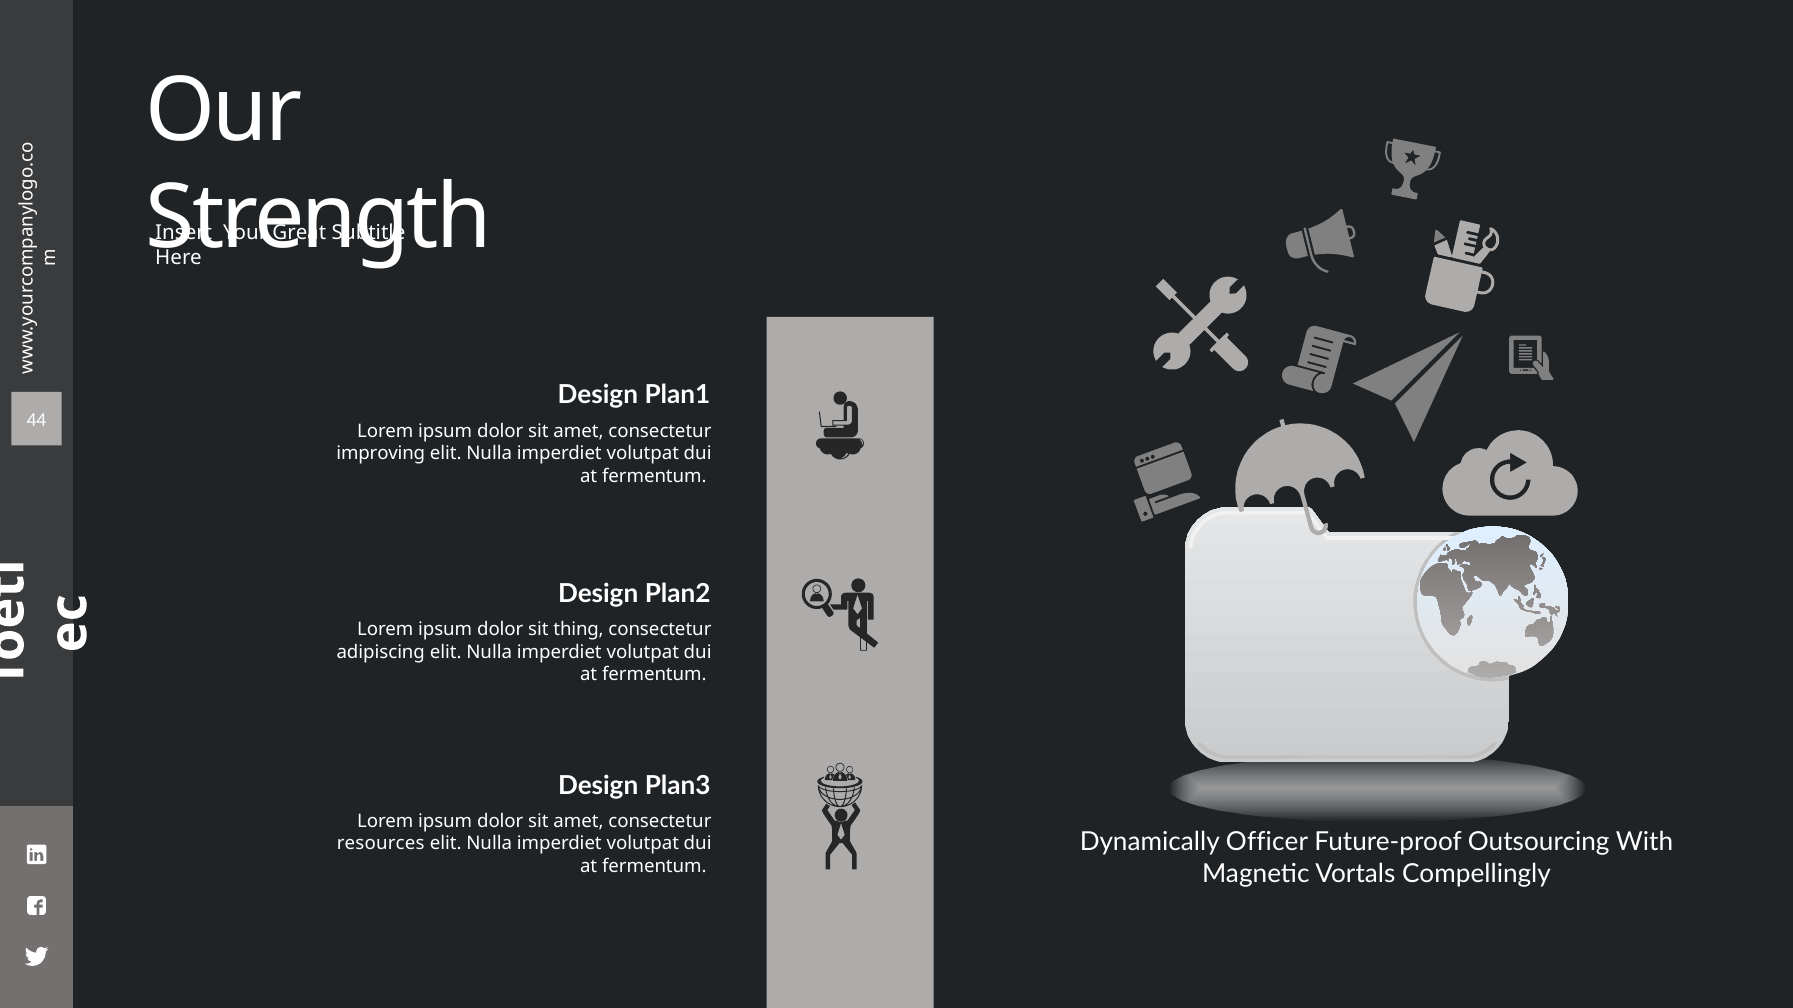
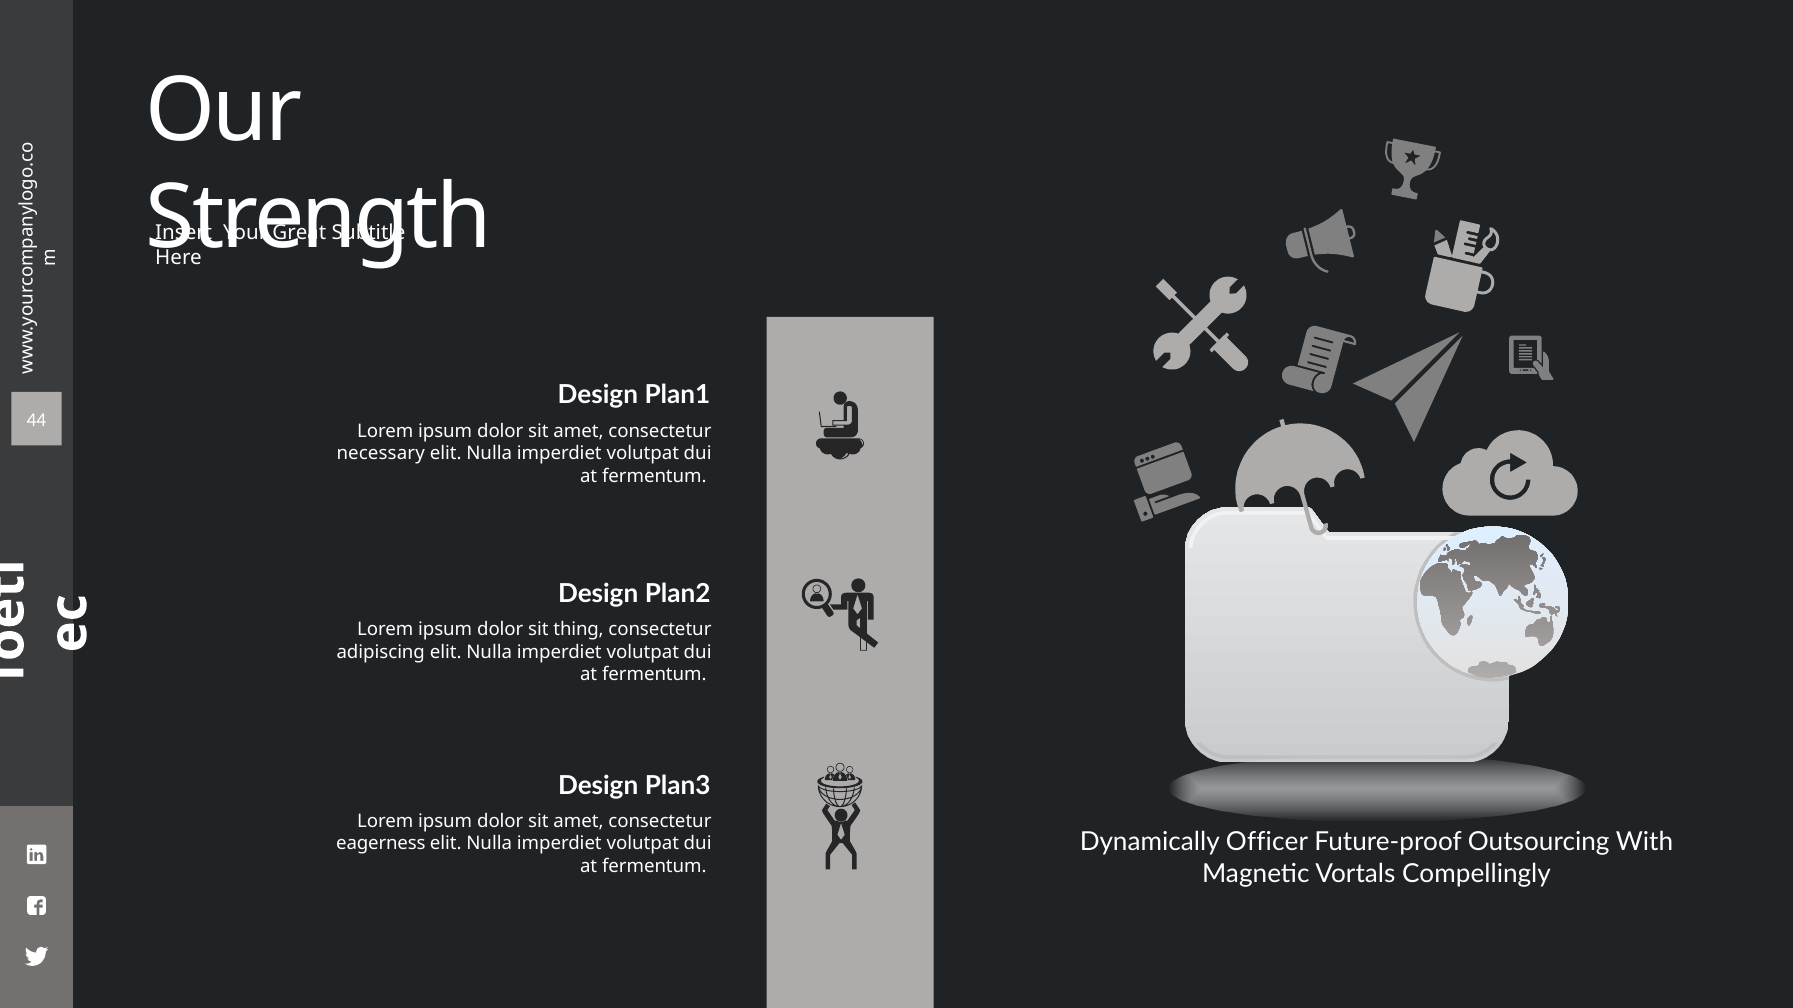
improving: improving -> necessary
resources: resources -> eagerness
